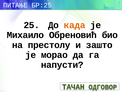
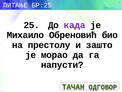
када colour: orange -> purple
